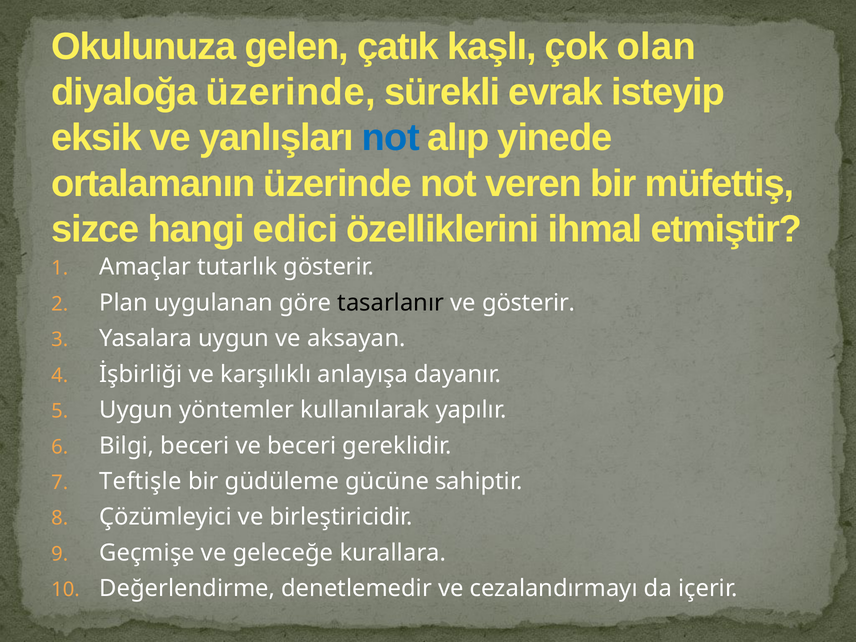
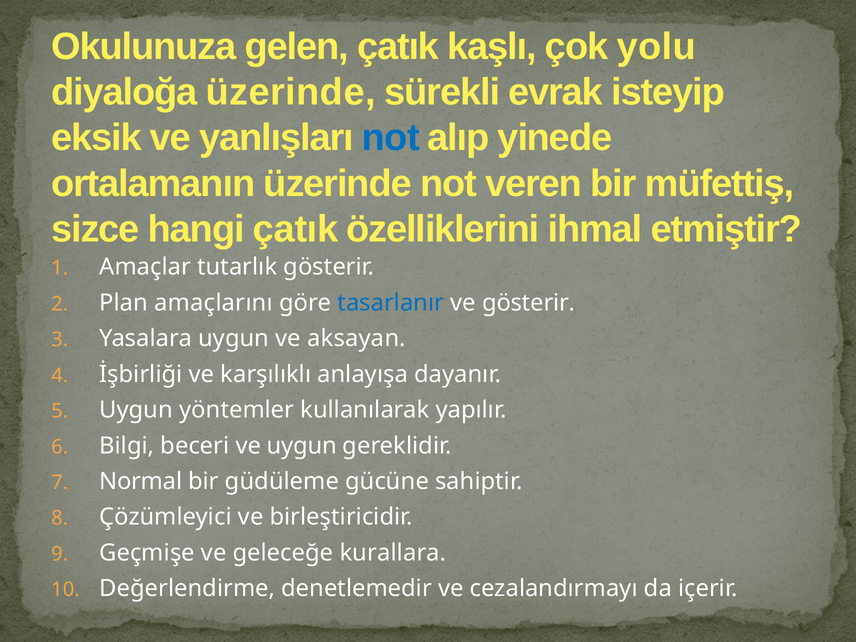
olan: olan -> yolu
hangi edici: edici -> çatık
uygulanan: uygulanan -> amaçlarını
tasarlanır colour: black -> blue
ve beceri: beceri -> uygun
Teftişle: Teftişle -> Normal
